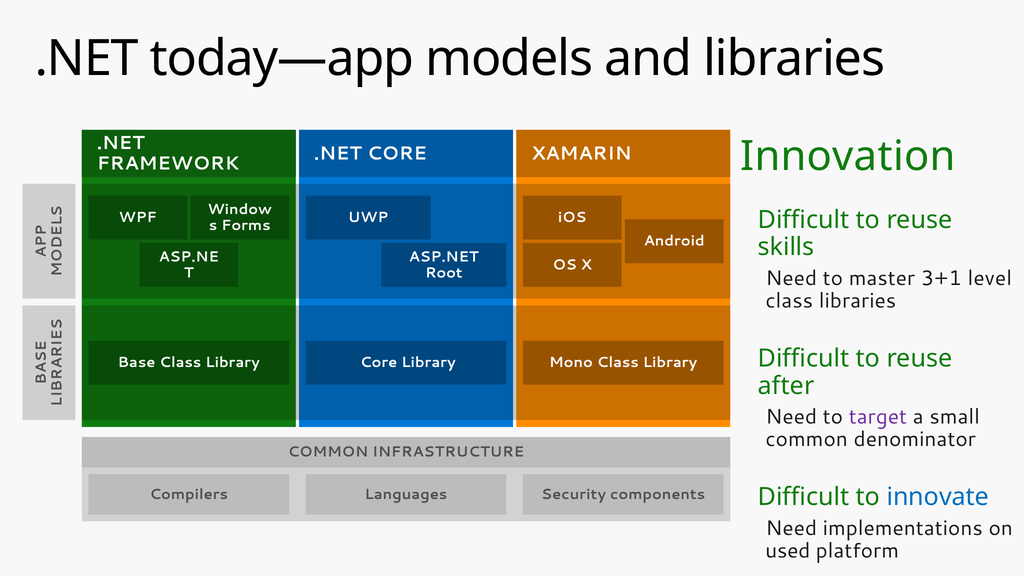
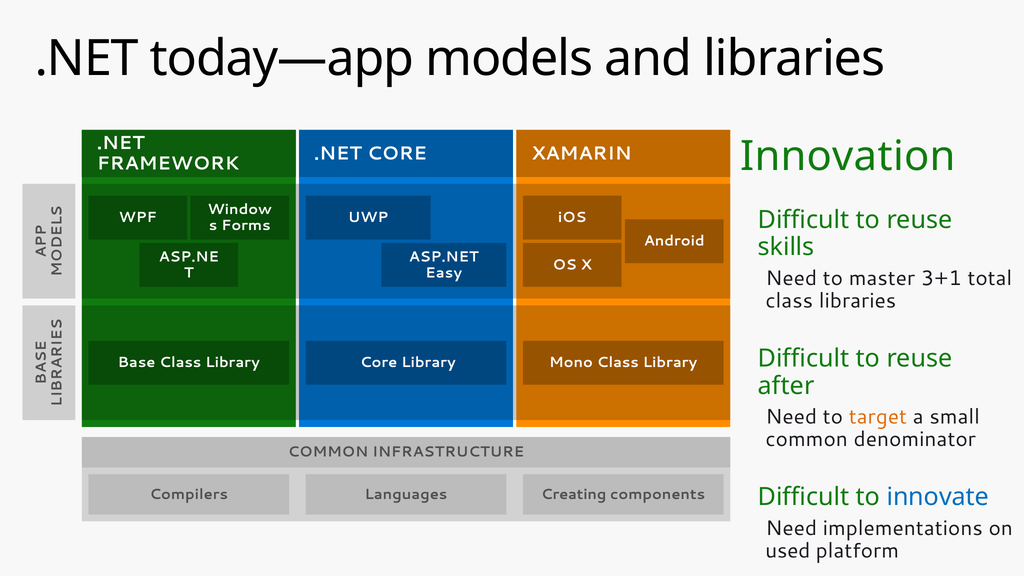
Root: Root -> Easy
level: level -> total
target colour: purple -> orange
Security: Security -> Creating
